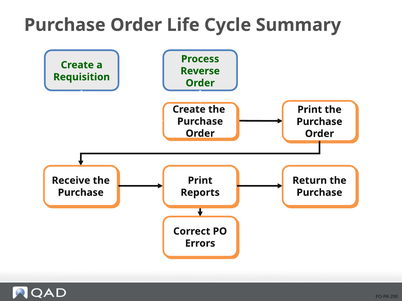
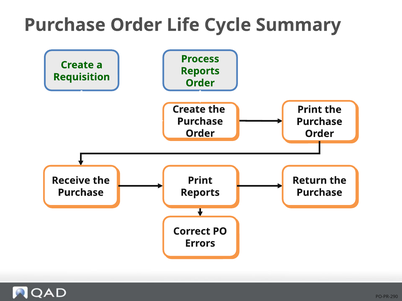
Reverse at (200, 71): Reverse -> Reports
